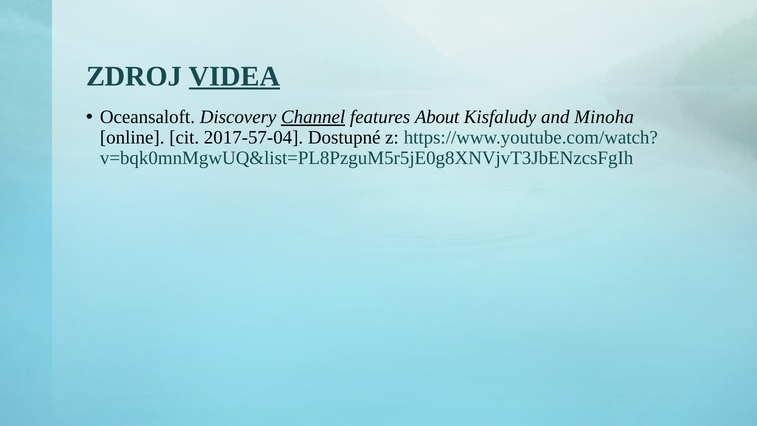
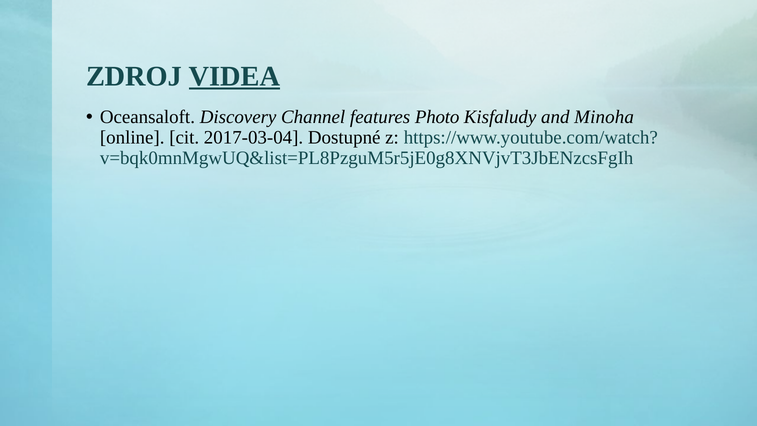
Channel underline: present -> none
About: About -> Photo
2017-57-04: 2017-57-04 -> 2017-03-04
